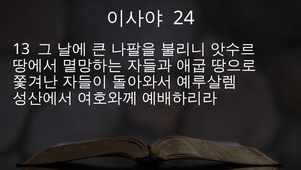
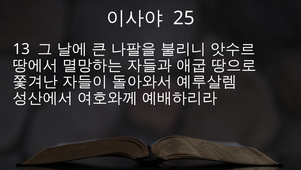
24: 24 -> 25
